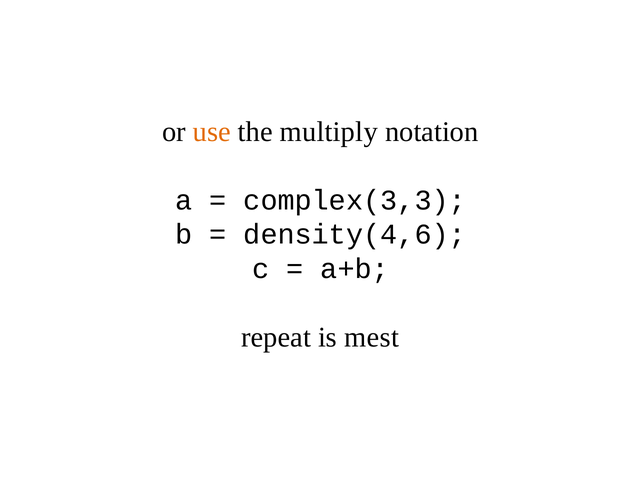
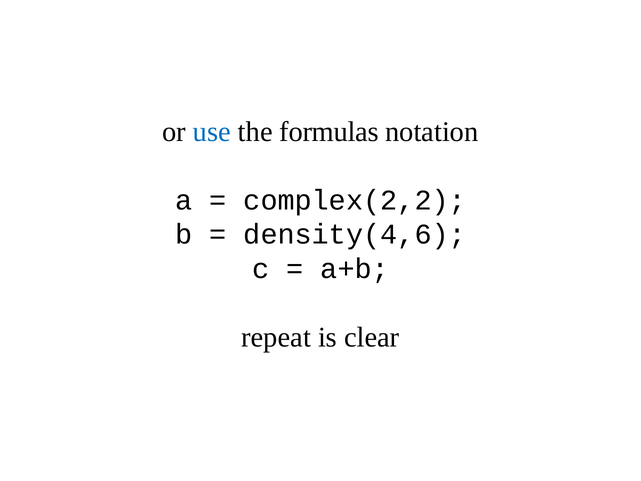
use colour: orange -> blue
multiply: multiply -> formulas
complex(3,3: complex(3,3 -> complex(2,2
mest: mest -> clear
